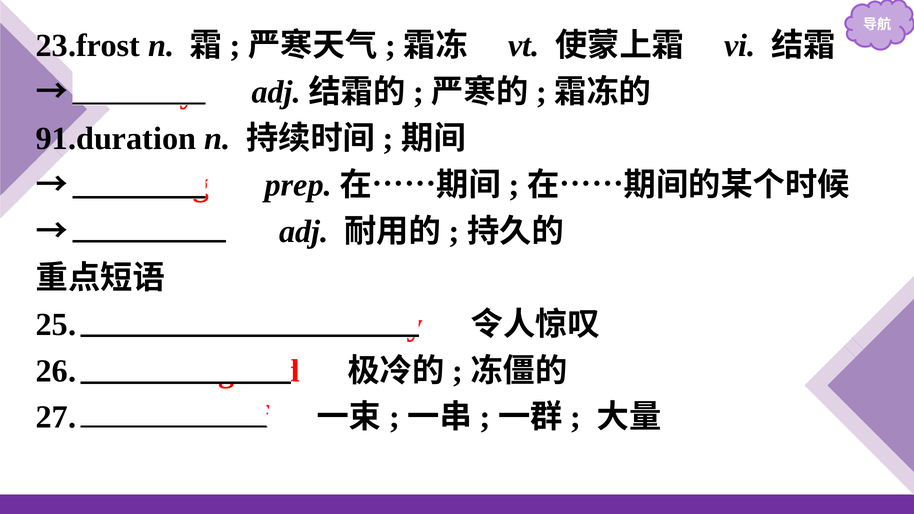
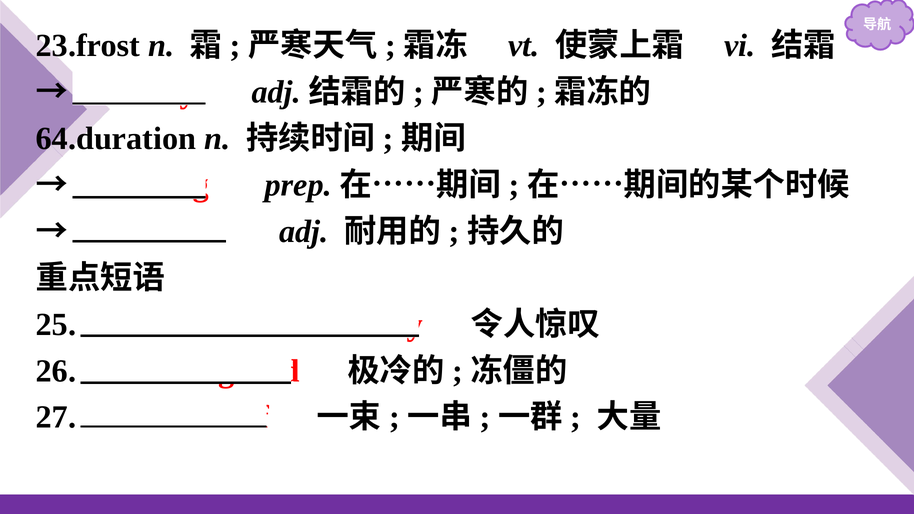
91.duration: 91.duration -> 64.duration
